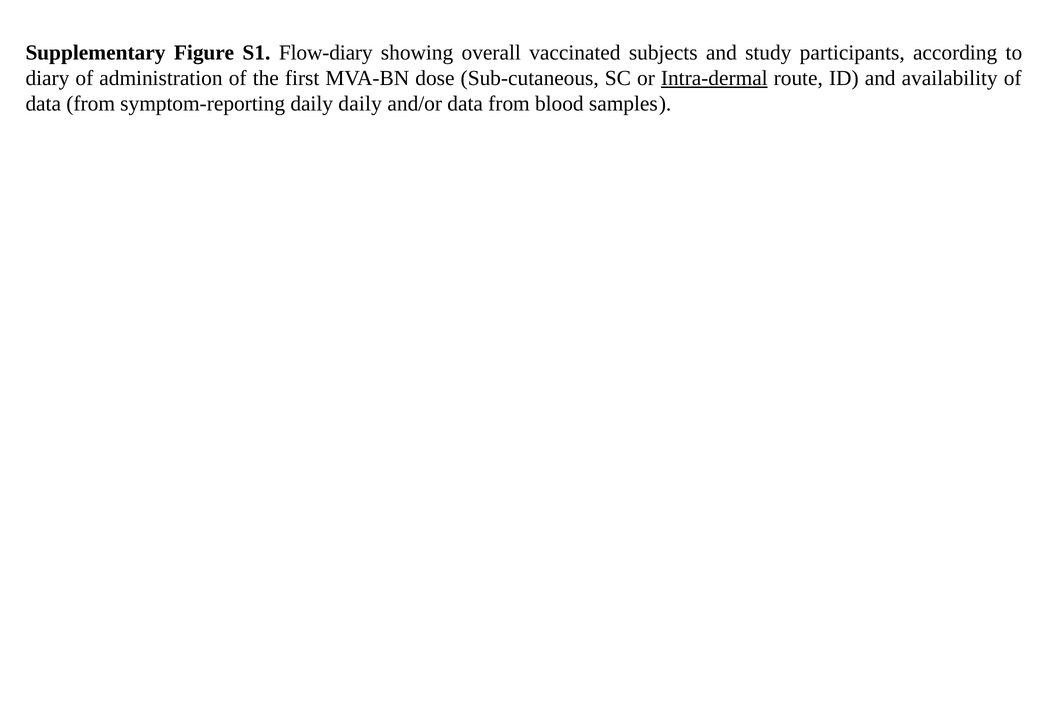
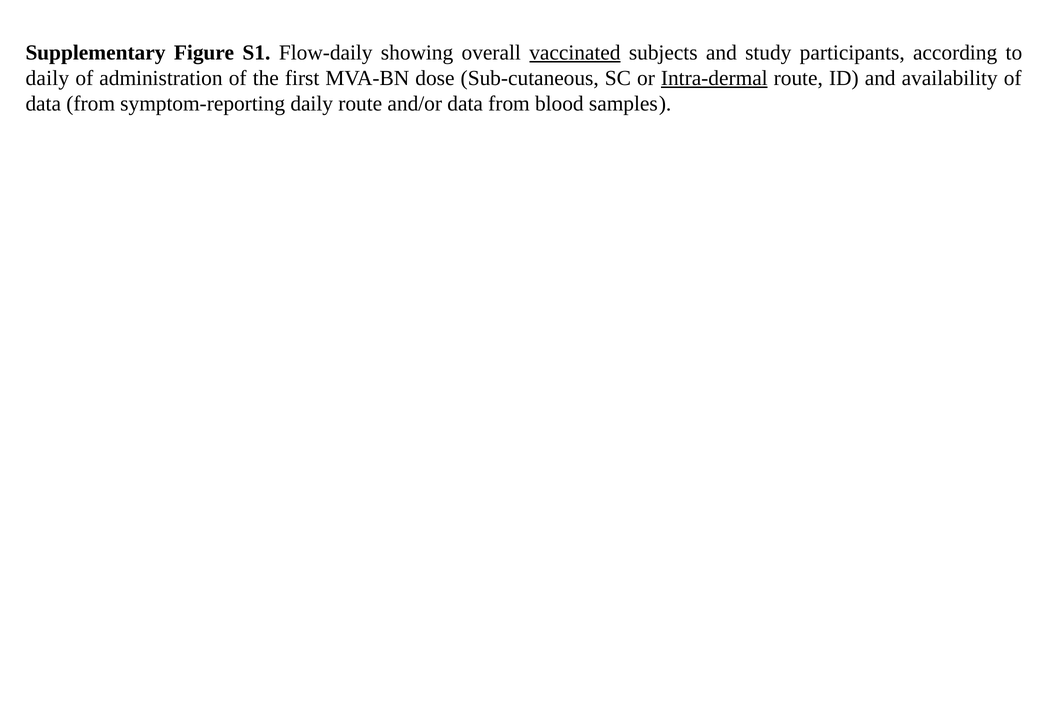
Flow-diary: Flow-diary -> Flow-daily
vaccinated underline: none -> present
diary at (47, 78): diary -> daily
daily daily: daily -> route
